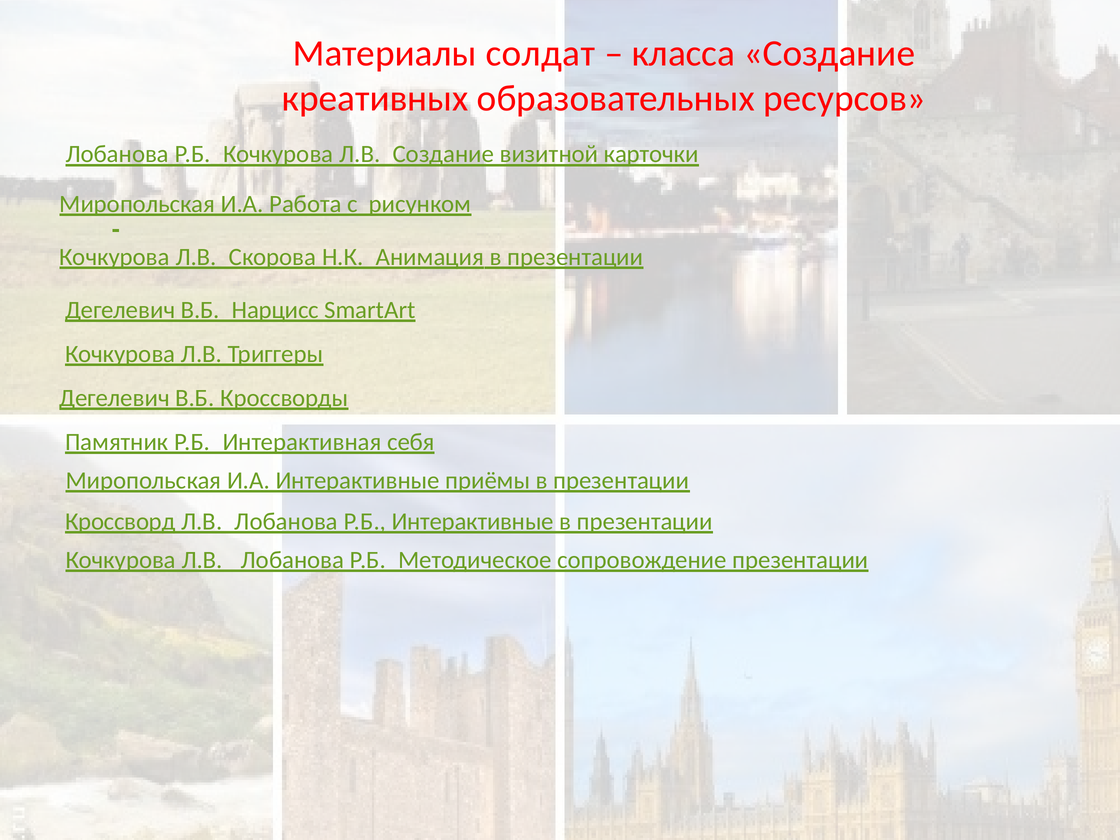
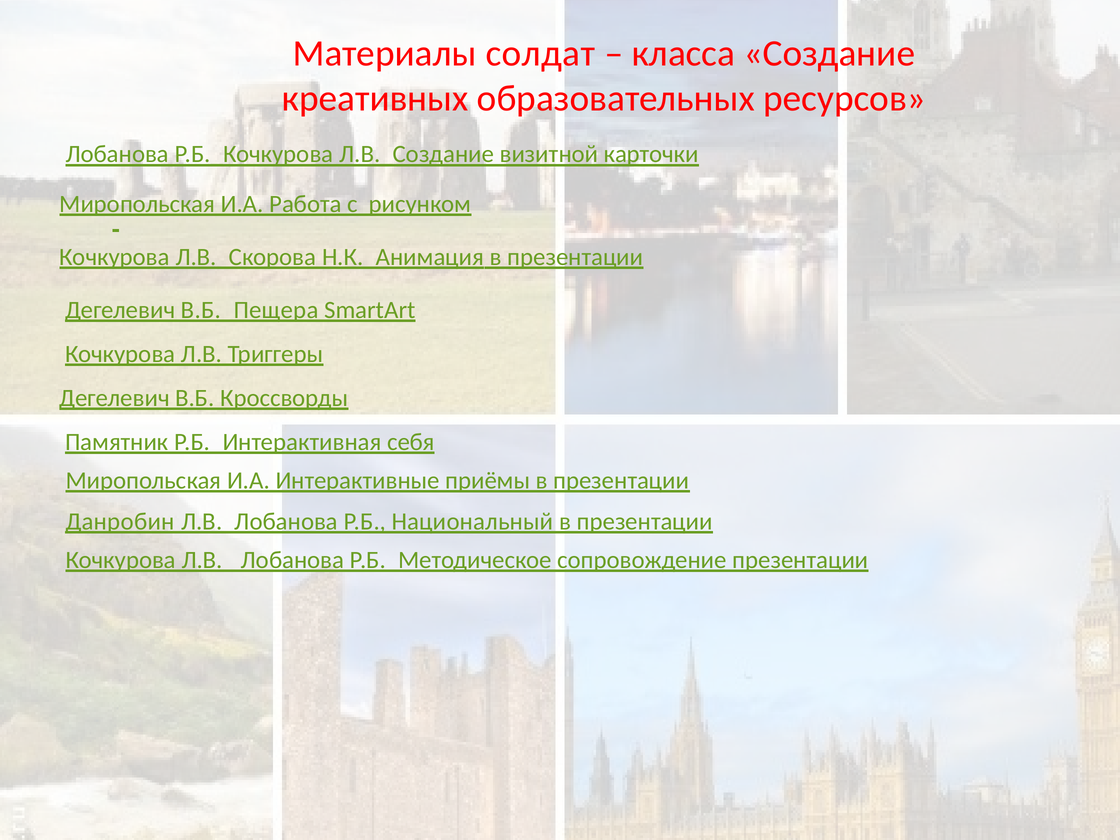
В.Б._Нарцисс: В.Б._Нарцисс -> В.Б._Пещера
Кроссворд: Кроссворд -> Данробин
Р.Б Интерактивные: Интерактивные -> Национальный
